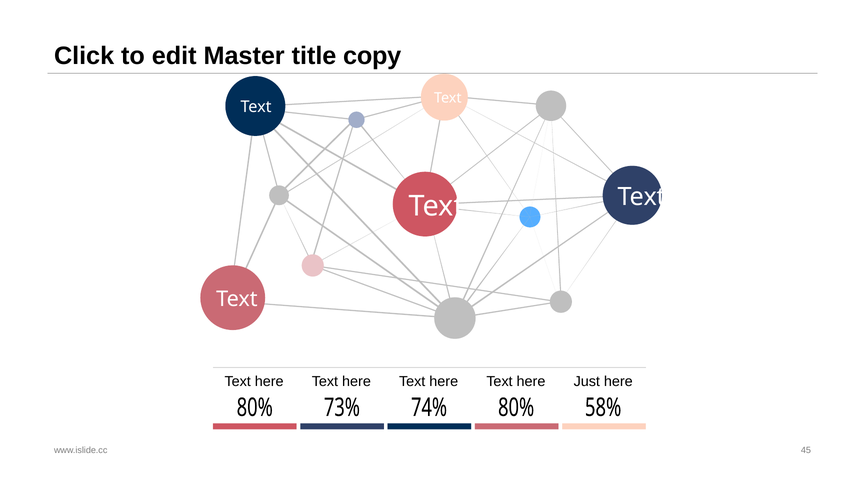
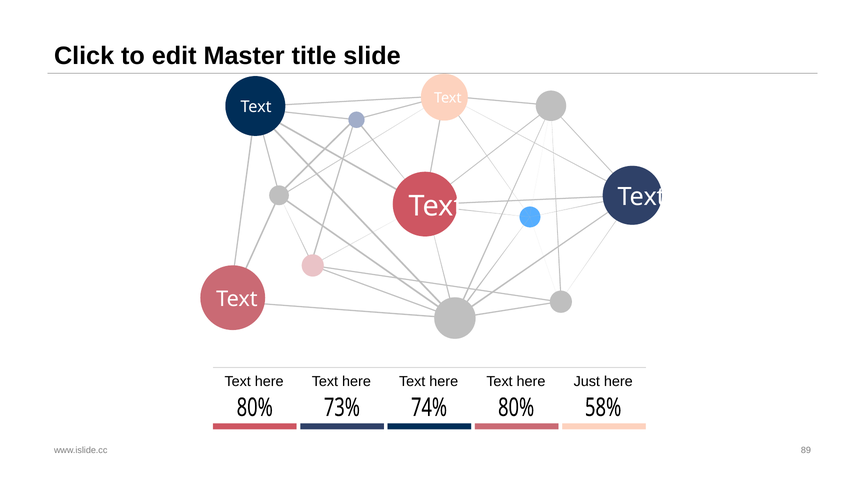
copy: copy -> slide
45: 45 -> 89
